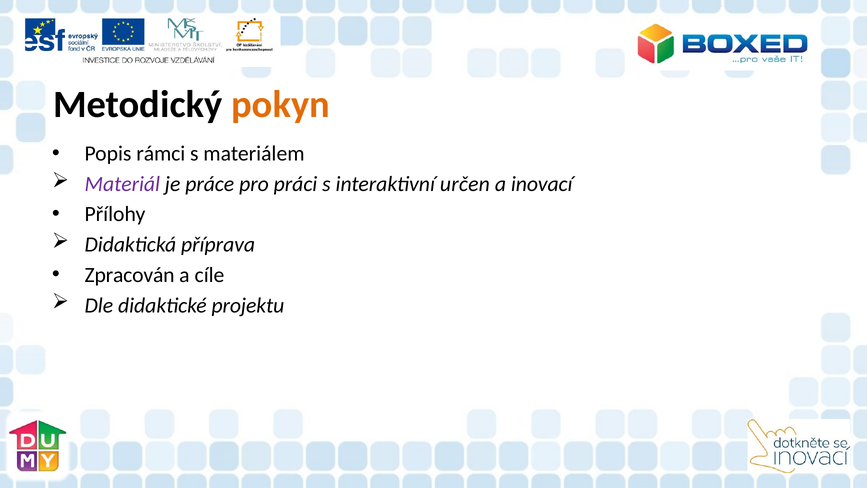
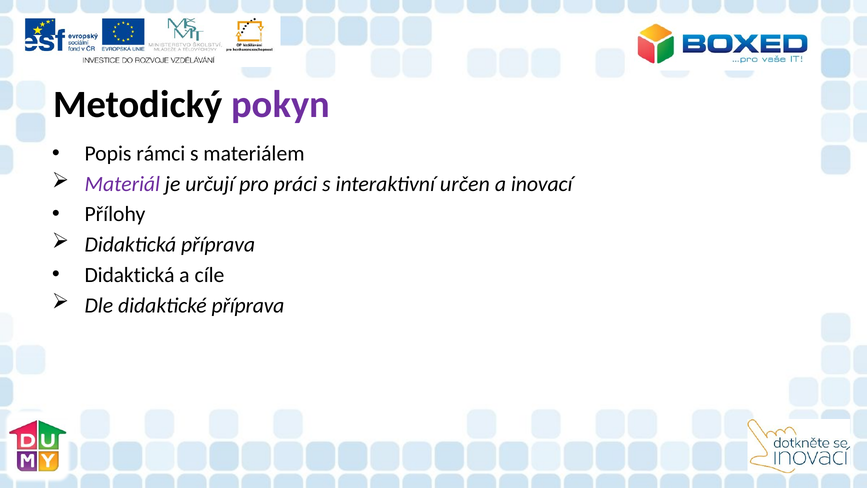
pokyn colour: orange -> purple
práce: práce -> určují
Zpracován at (130, 275): Zpracován -> Didaktická
didaktické projektu: projektu -> příprava
